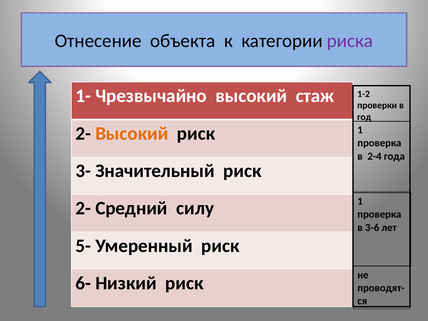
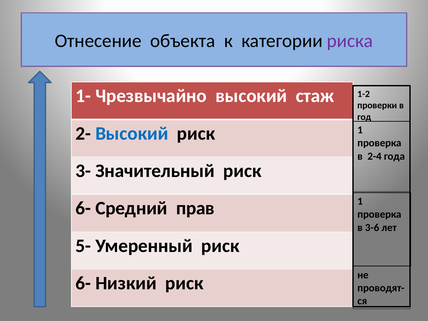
Высокий at (132, 133) colour: orange -> blue
2- at (83, 208): 2- -> 6-
силу: силу -> прав
